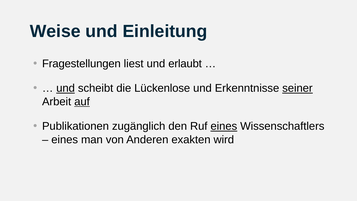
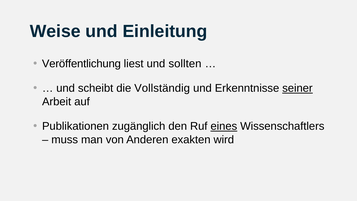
Fragestellungen: Fragestellungen -> Veröffentlichung
erlaubt: erlaubt -> sollten
und at (66, 88) underline: present -> none
Lückenlose: Lückenlose -> Vollständig
auf underline: present -> none
eines at (65, 140): eines -> muss
